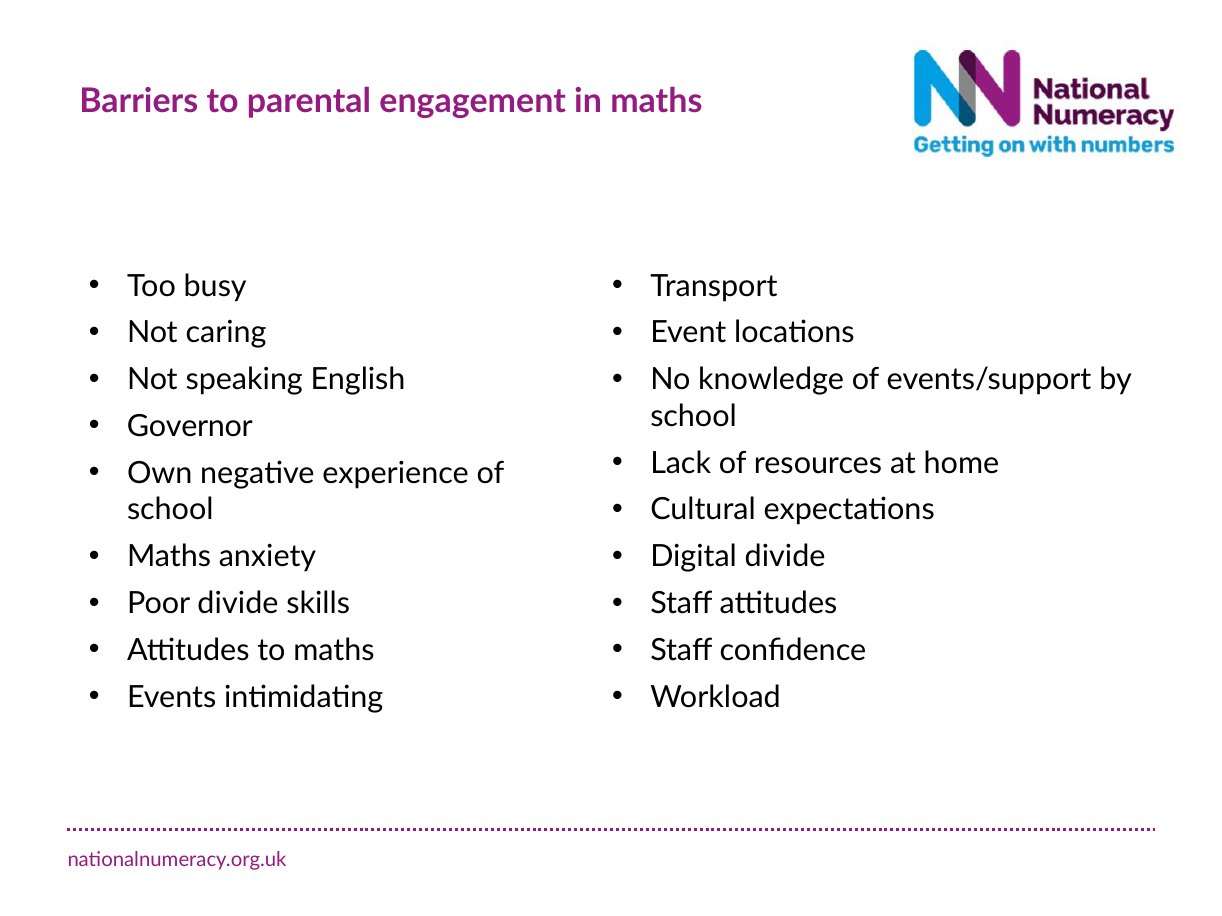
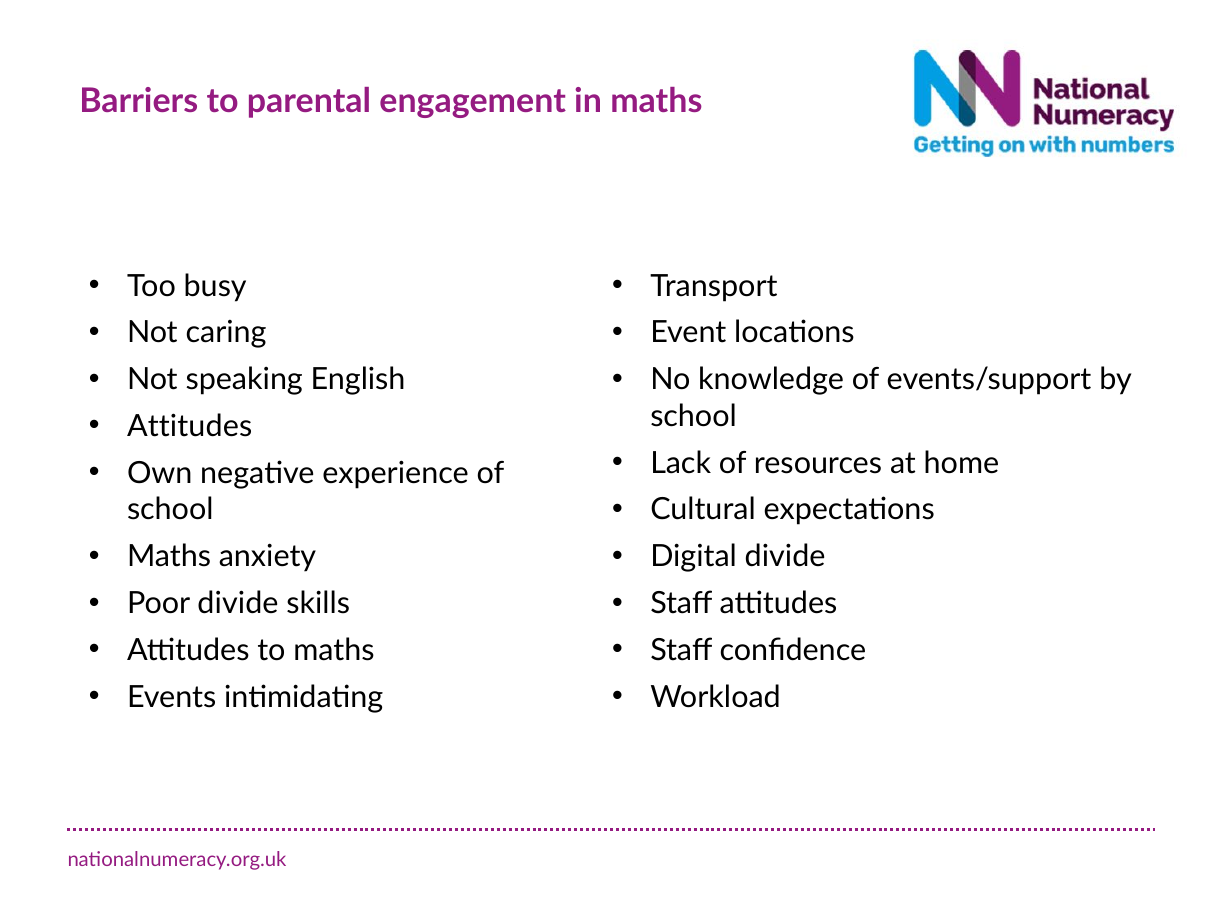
Governor at (190, 427): Governor -> Attitudes
